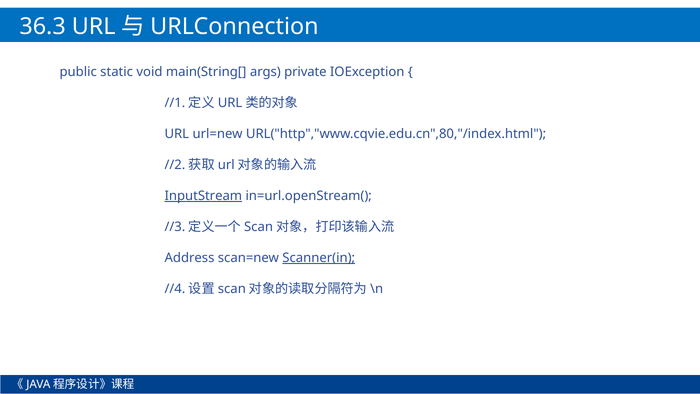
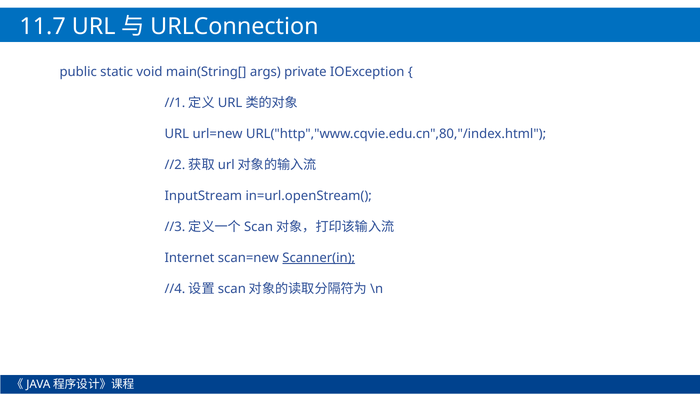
36.3: 36.3 -> 11.7
InputStream underline: present -> none
Address: Address -> Internet
